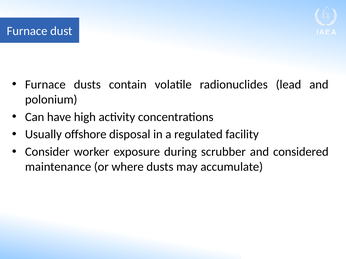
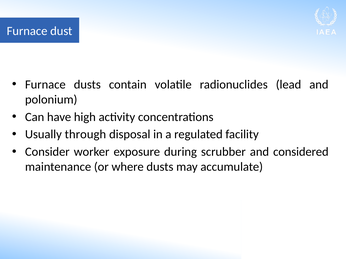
offshore: offshore -> through
